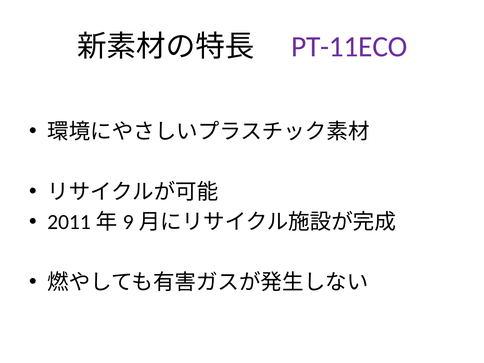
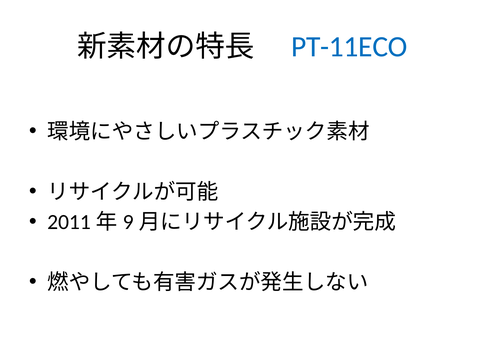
PT-11ECO colour: purple -> blue
